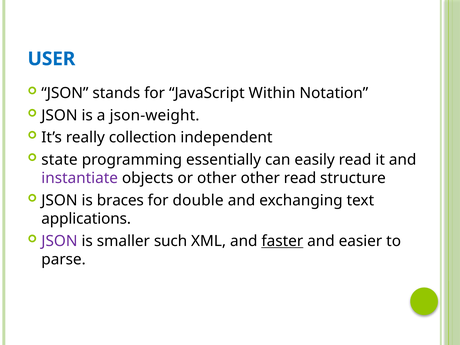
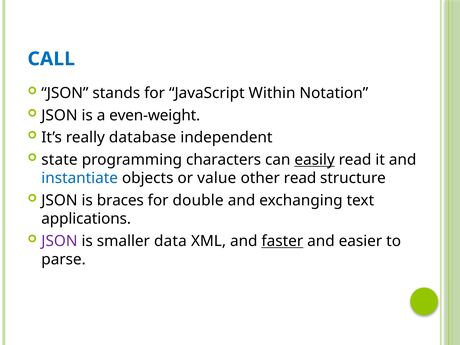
USER: USER -> CALL
json-weight: json-weight -> even-weight
collection: collection -> database
essentially: essentially -> characters
easily underline: none -> present
instantiate colour: purple -> blue
or other: other -> value
such: such -> data
